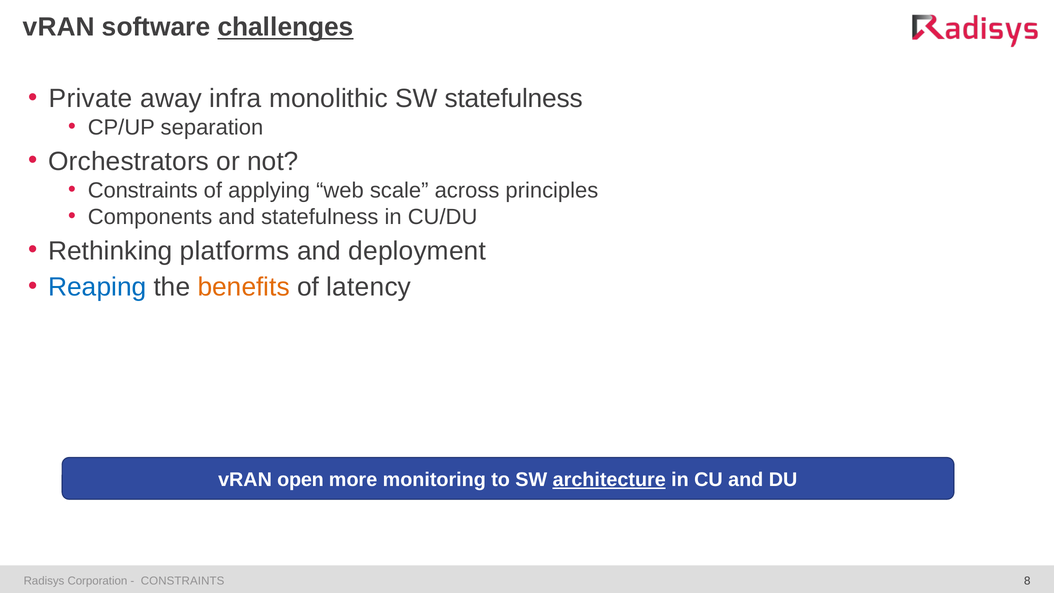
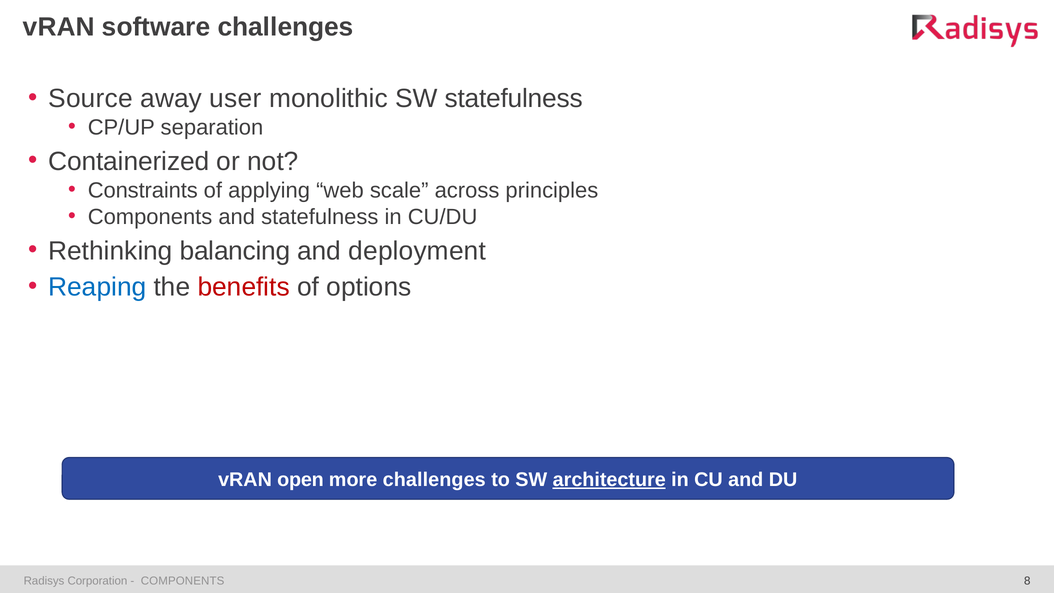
challenges at (286, 27) underline: present -> none
Private: Private -> Source
infra: infra -> user
Orchestrators: Orchestrators -> Containerized
platforms: platforms -> balancing
benefits colour: orange -> red
latency: latency -> options
more monitoring: monitoring -> challenges
CONSTRAINTS at (183, 581): CONSTRAINTS -> COMPONENTS
